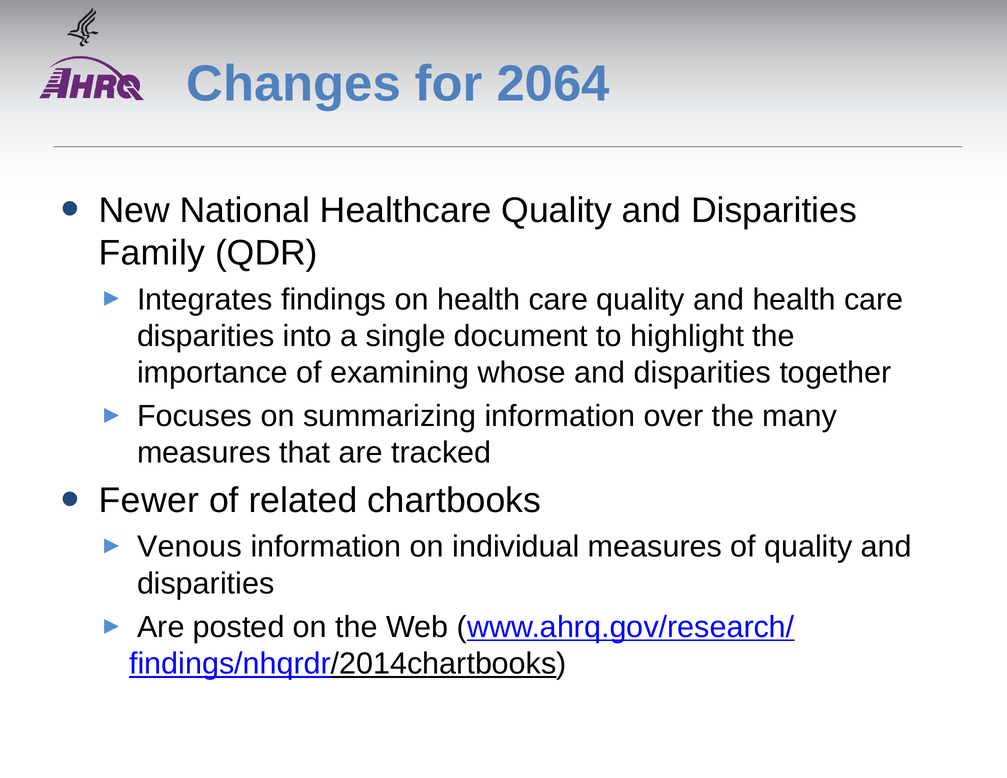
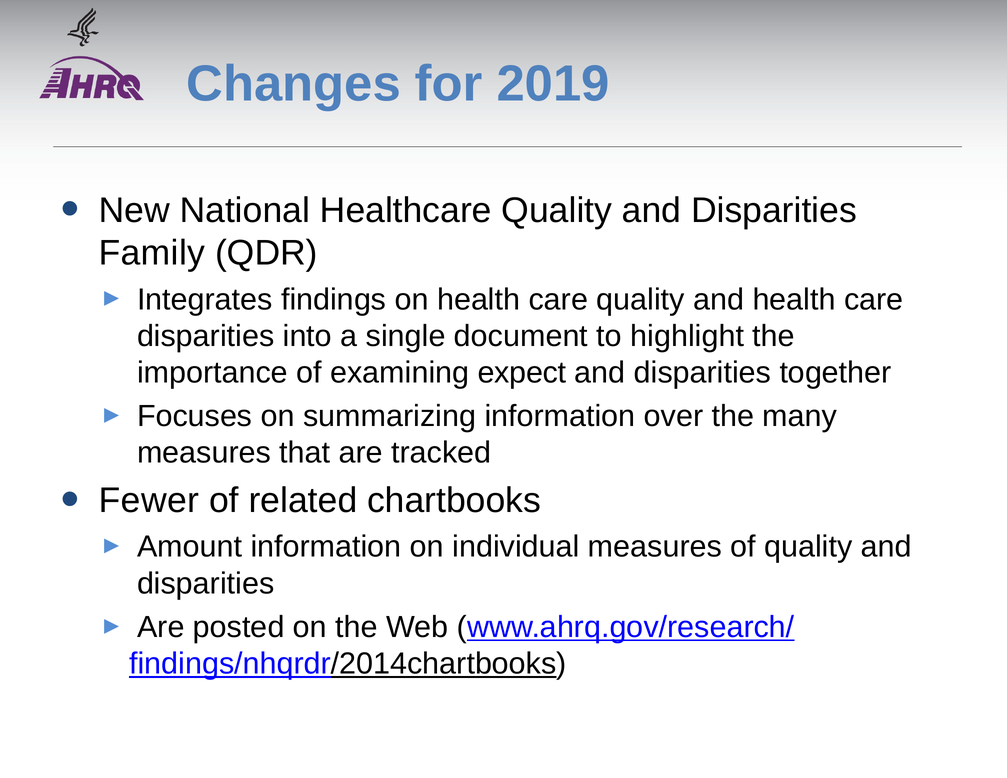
2064: 2064 -> 2019
whose: whose -> expect
Venous: Venous -> Amount
